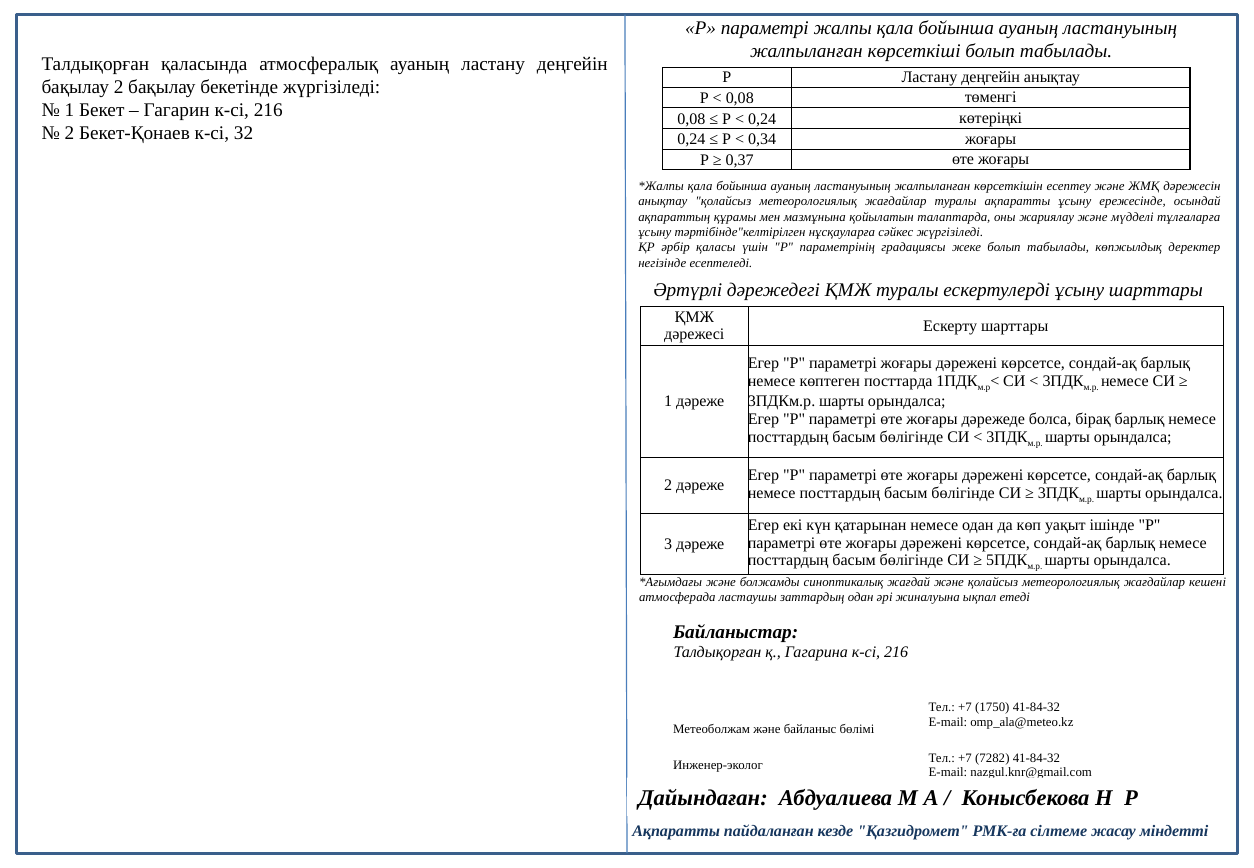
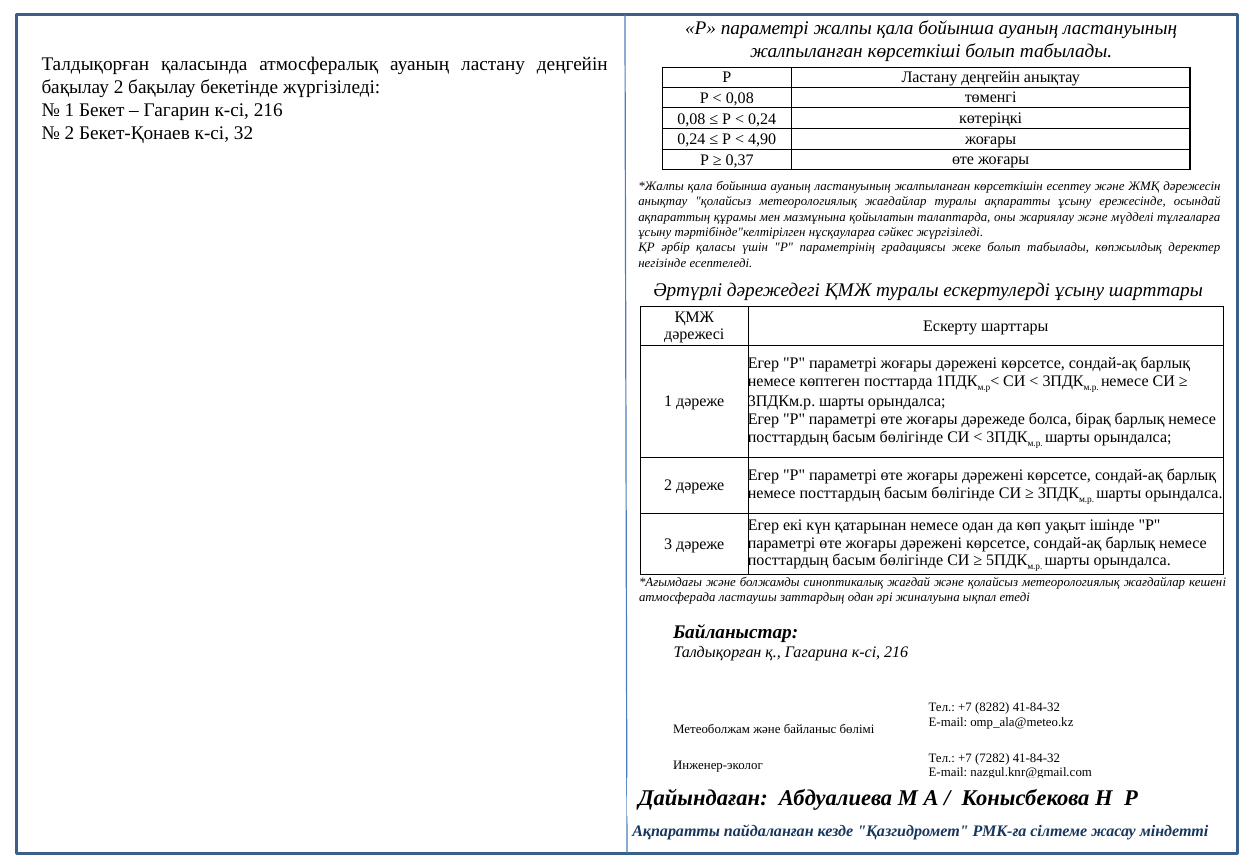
0,34: 0,34 -> 4,90
1750: 1750 -> 8282
